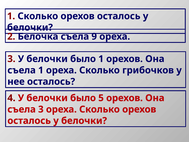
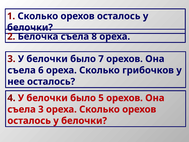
9: 9 -> 8
было 1: 1 -> 7
съела 1: 1 -> 6
